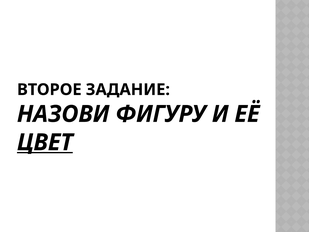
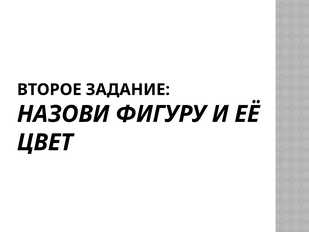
ЦВЕТ underline: present -> none
